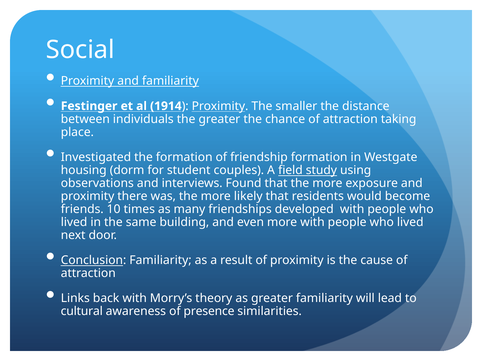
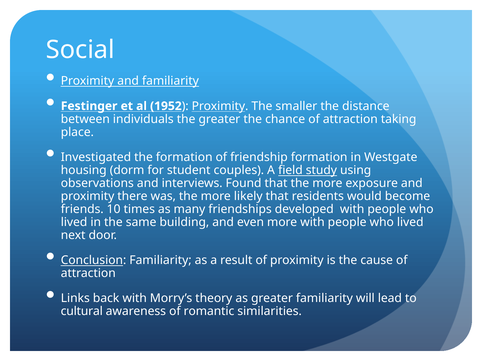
1914: 1914 -> 1952
presence: presence -> romantic
